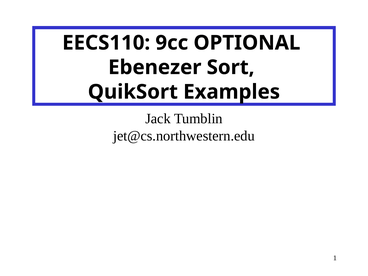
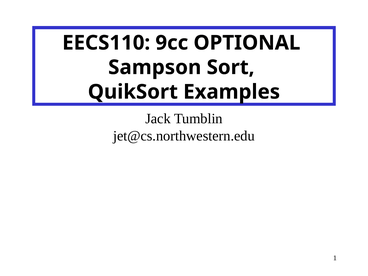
Ebenezer: Ebenezer -> Sampson
